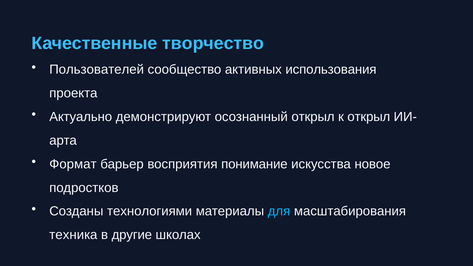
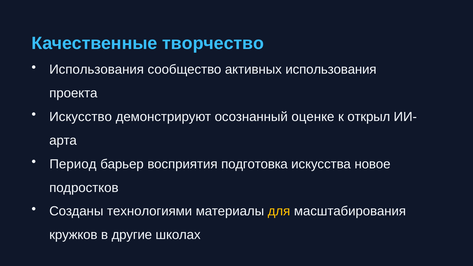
Пользователей at (97, 69): Пользователей -> Использования
Актуально: Актуально -> Искусство
осознанный открыл: открыл -> оценке
Формат: Формат -> Период
понимание: понимание -> подготовка
для colour: light blue -> yellow
техника: техника -> кружков
